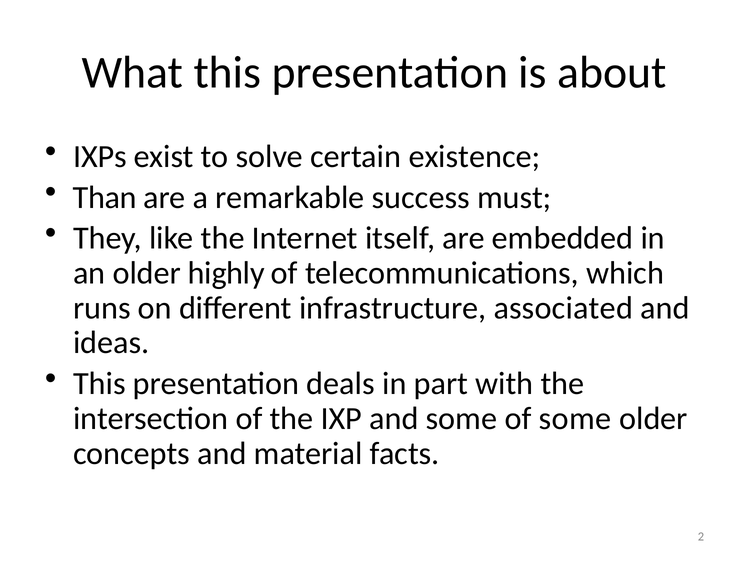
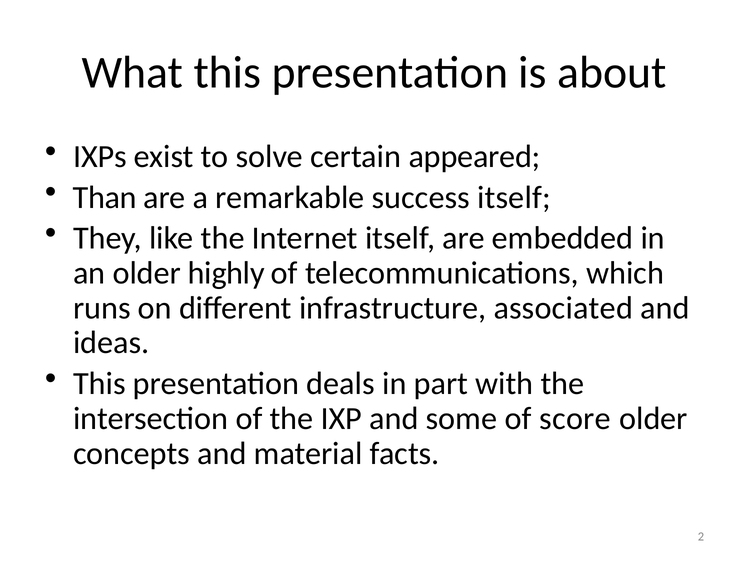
existence: existence -> appeared
success must: must -> itself
of some: some -> score
